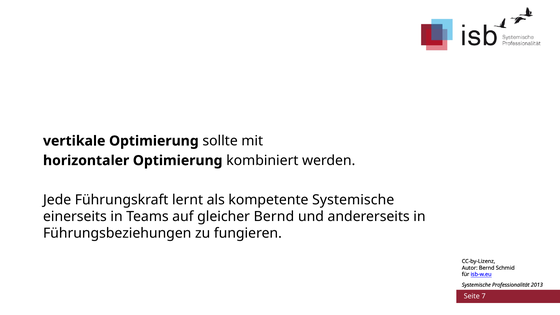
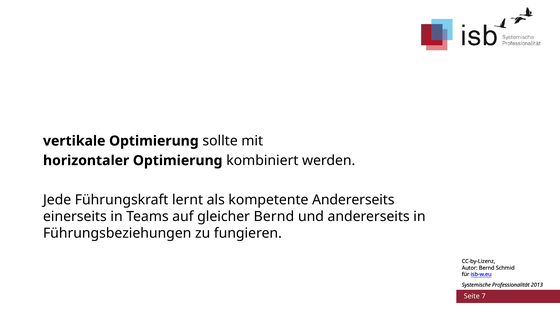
kompetente Systemische: Systemische -> Andererseits
